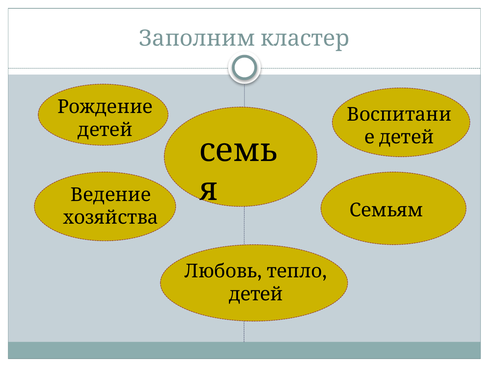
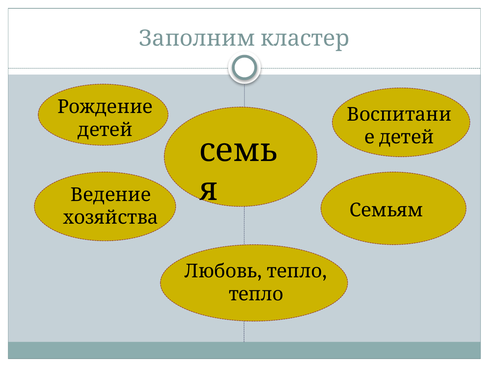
детей at (256, 294): детей -> тепло
